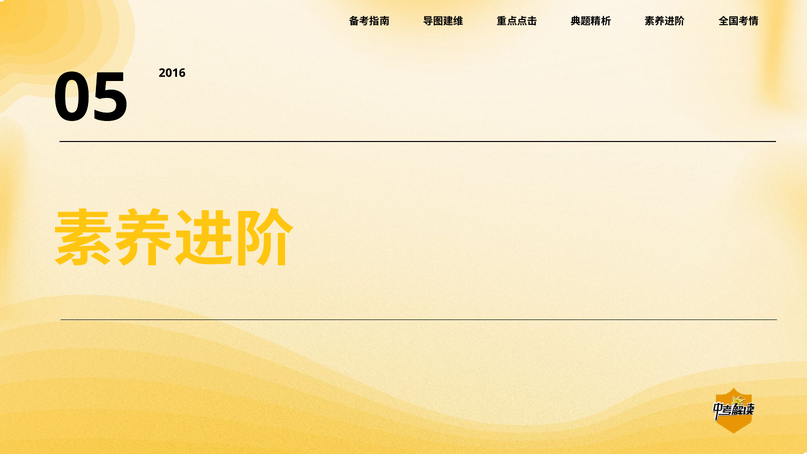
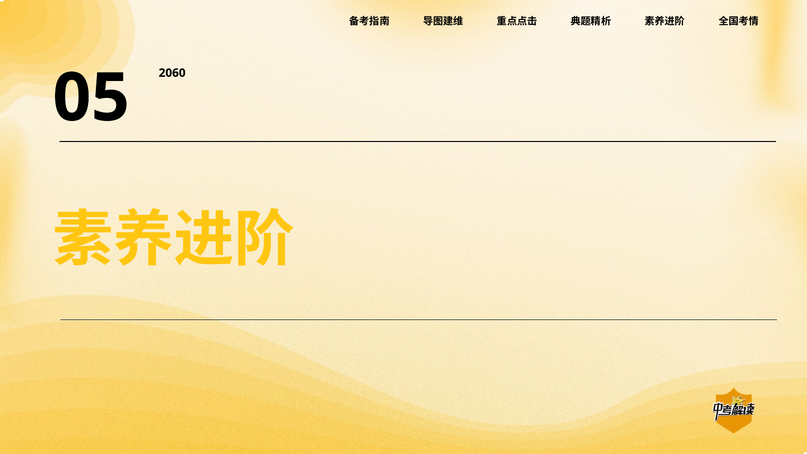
2016: 2016 -> 2060
